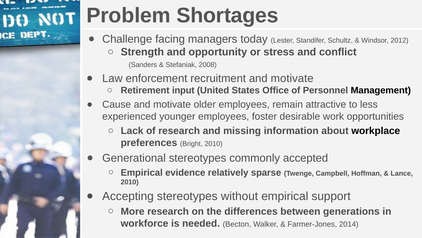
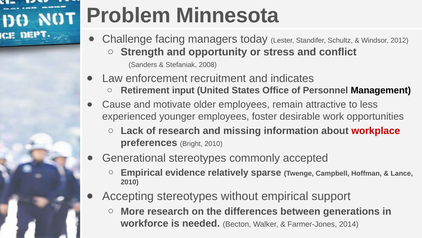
Shortages: Shortages -> Minnesota
recruitment and motivate: motivate -> indicates
workplace colour: black -> red
